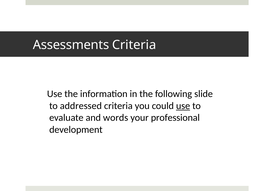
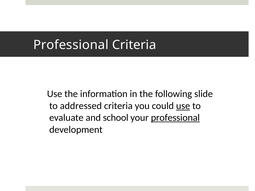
Assessments at (71, 45): Assessments -> Professional
words: words -> school
professional at (175, 118) underline: none -> present
